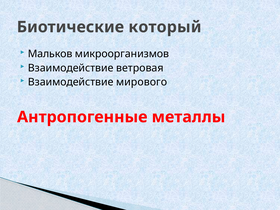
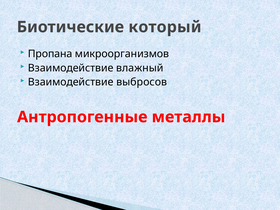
Мальков: Мальков -> Пропана
ветровая: ветровая -> влажный
мирового: мирового -> выбросов
